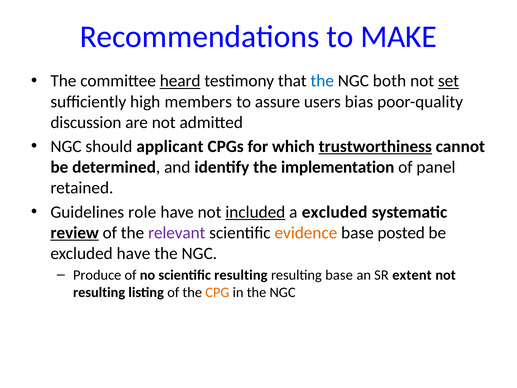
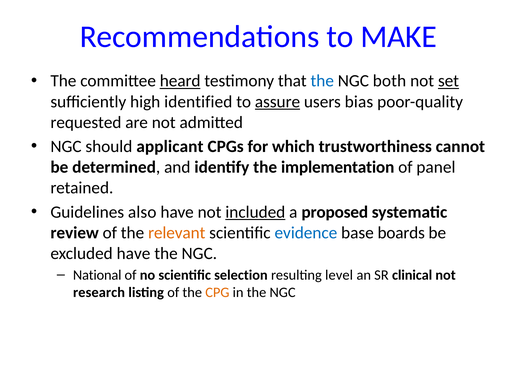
members: members -> identified
assure underline: none -> present
discussion: discussion -> requested
trustworthiness underline: present -> none
role: role -> also
a excluded: excluded -> proposed
review underline: present -> none
relevant colour: purple -> orange
evidence colour: orange -> blue
posted: posted -> boards
Produce: Produce -> National
scientific resulting: resulting -> selection
resulting base: base -> level
extent: extent -> clinical
resulting at (99, 292): resulting -> research
